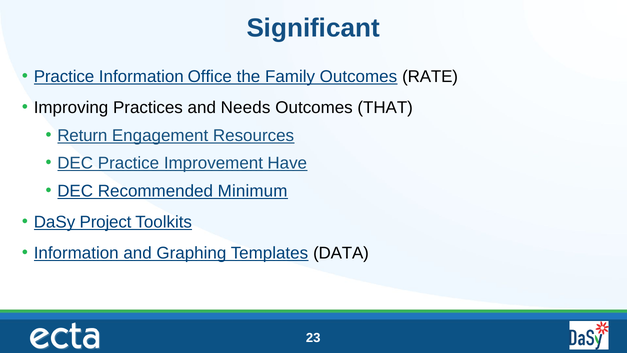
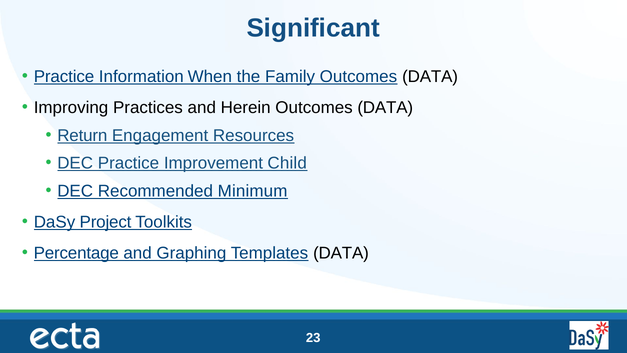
Office: Office -> When
Family Outcomes RATE: RATE -> DATA
Needs: Needs -> Herein
THAT at (385, 108): THAT -> DATA
Have: Have -> Child
Information at (76, 253): Information -> Percentage
